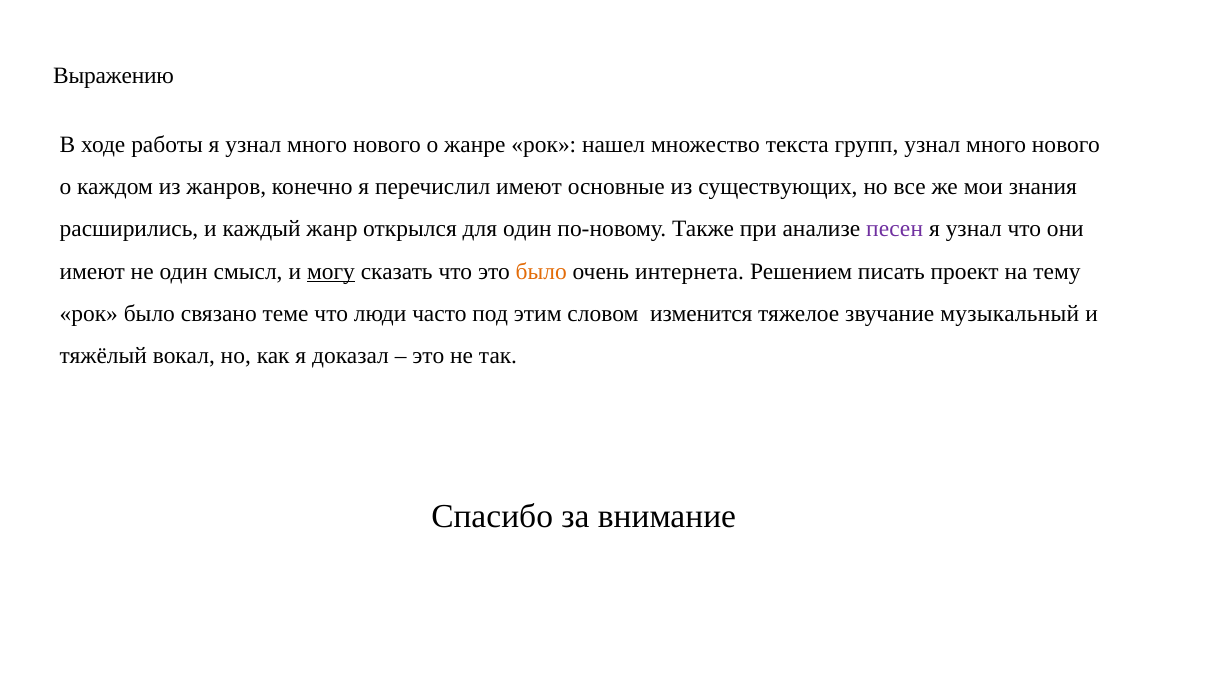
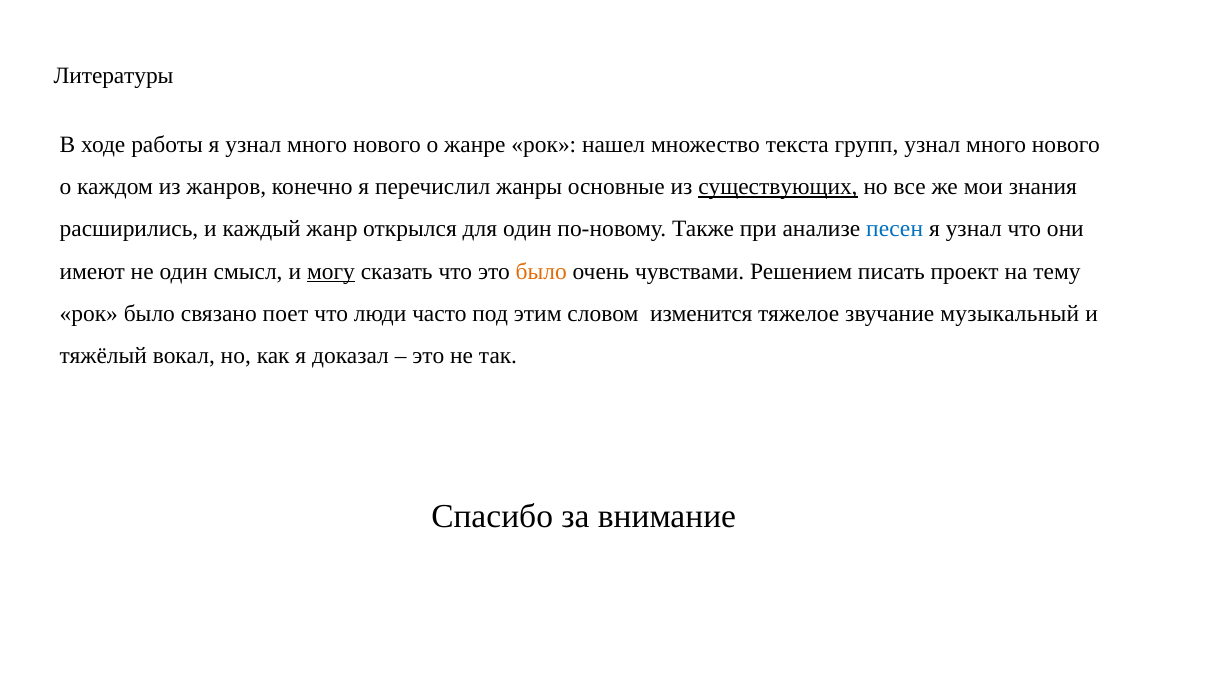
Выражению: Выражению -> Литературы
перечислил имеют: имеют -> жанры
существующих underline: none -> present
песен colour: purple -> blue
интернета: интернета -> чувствами
теме: теме -> поет
